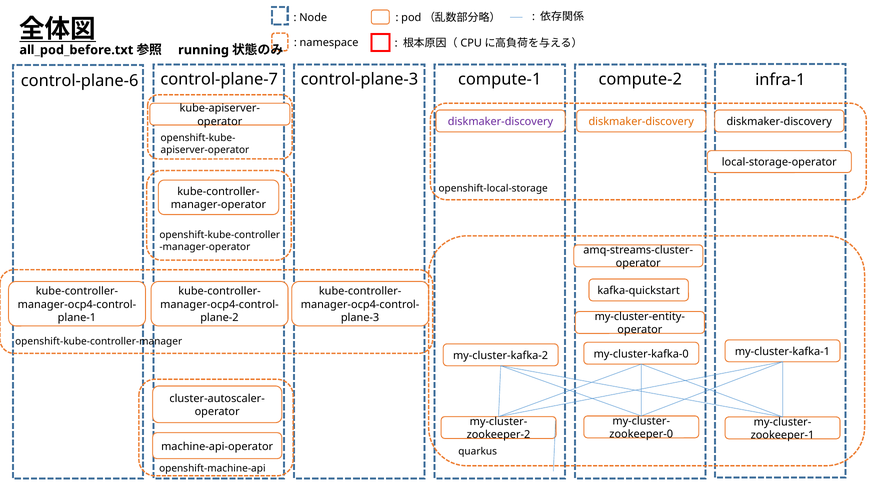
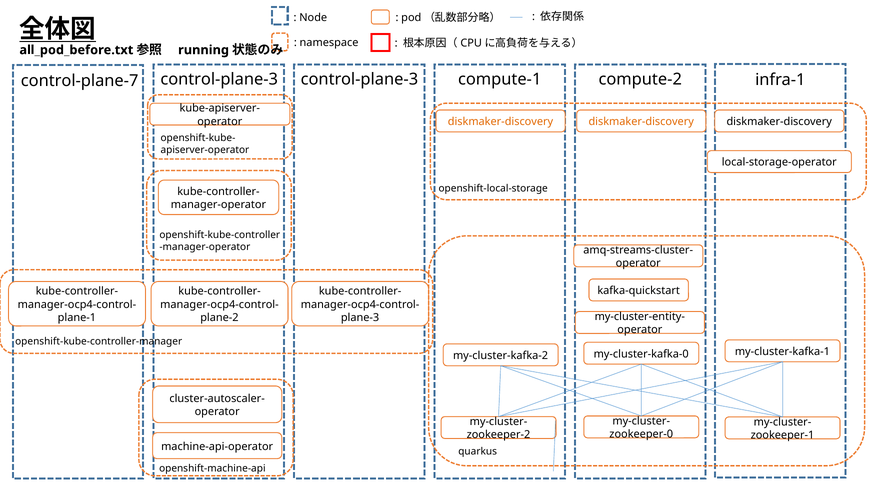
control-plane-7 at (219, 80): control-plane-7 -> control-plane-3
control-plane-6: control-plane-6 -> control-plane-7
diskmaker-discovery at (500, 122) colour: purple -> orange
